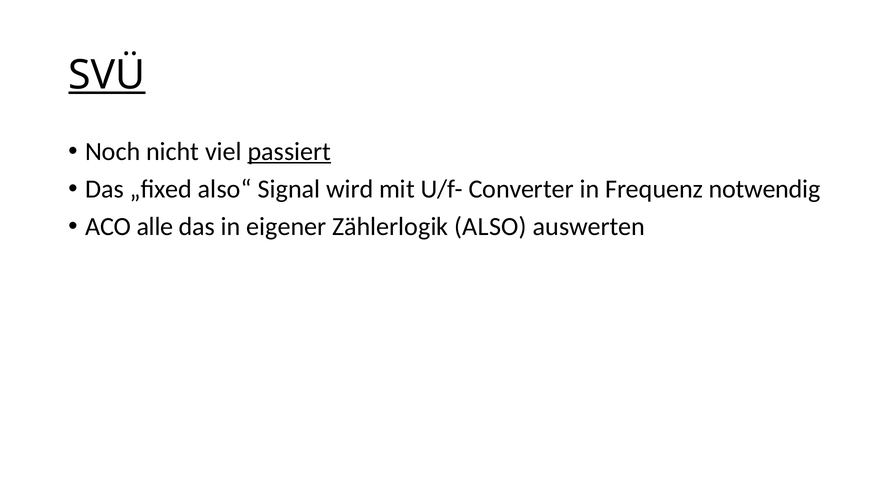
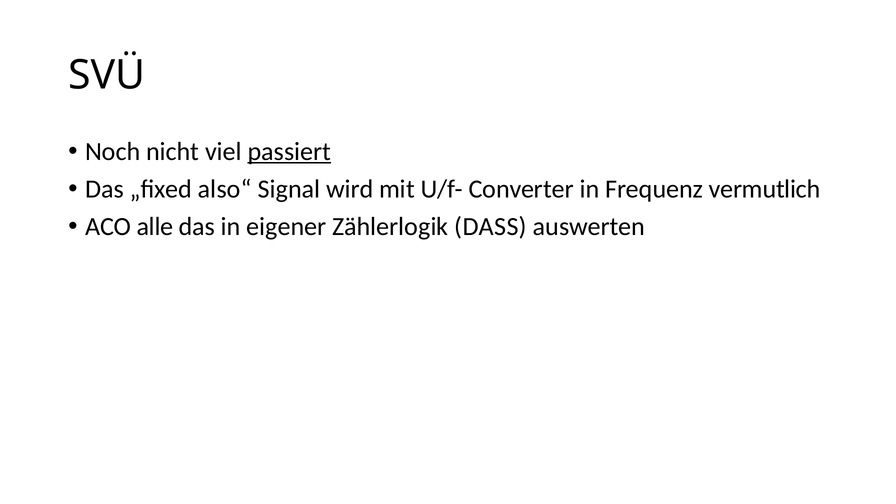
SVÜ underline: present -> none
notwendig: notwendig -> vermutlich
ALSO: ALSO -> DASS
